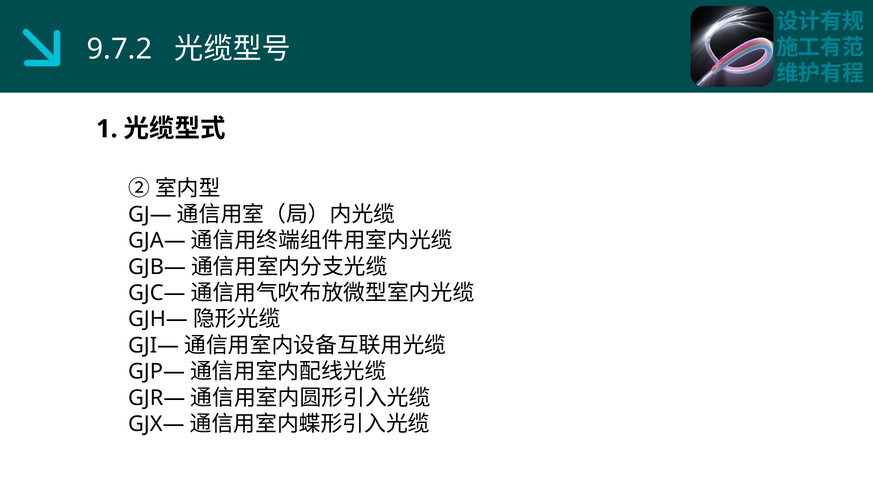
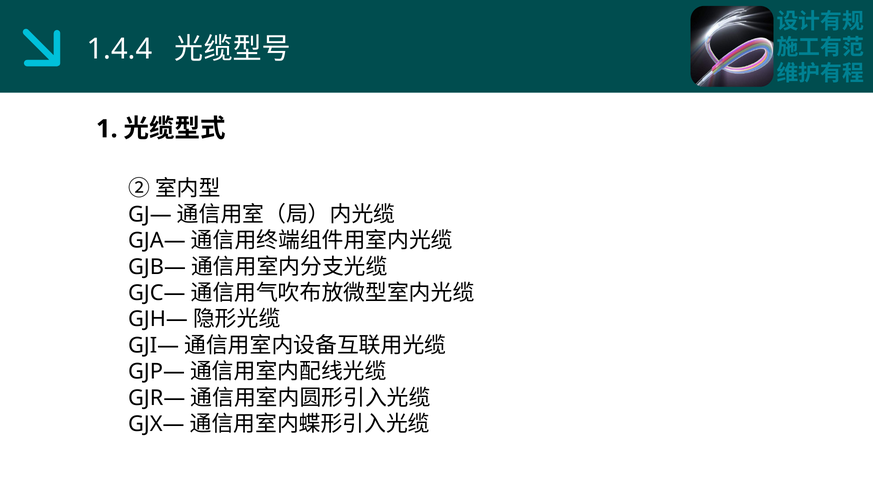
9.7.2: 9.7.2 -> 1.4.4
